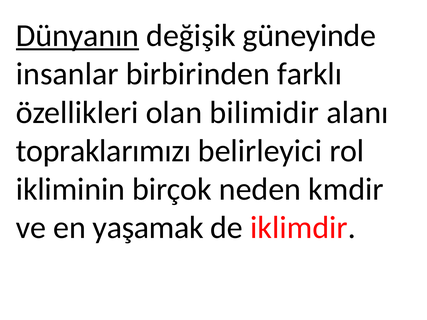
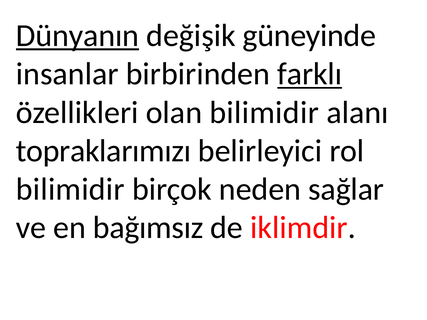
farklı underline: none -> present
ikliminin at (70, 189): ikliminin -> bilimidir
kmdir: kmdir -> sağlar
yaşamak: yaşamak -> bağımsız
